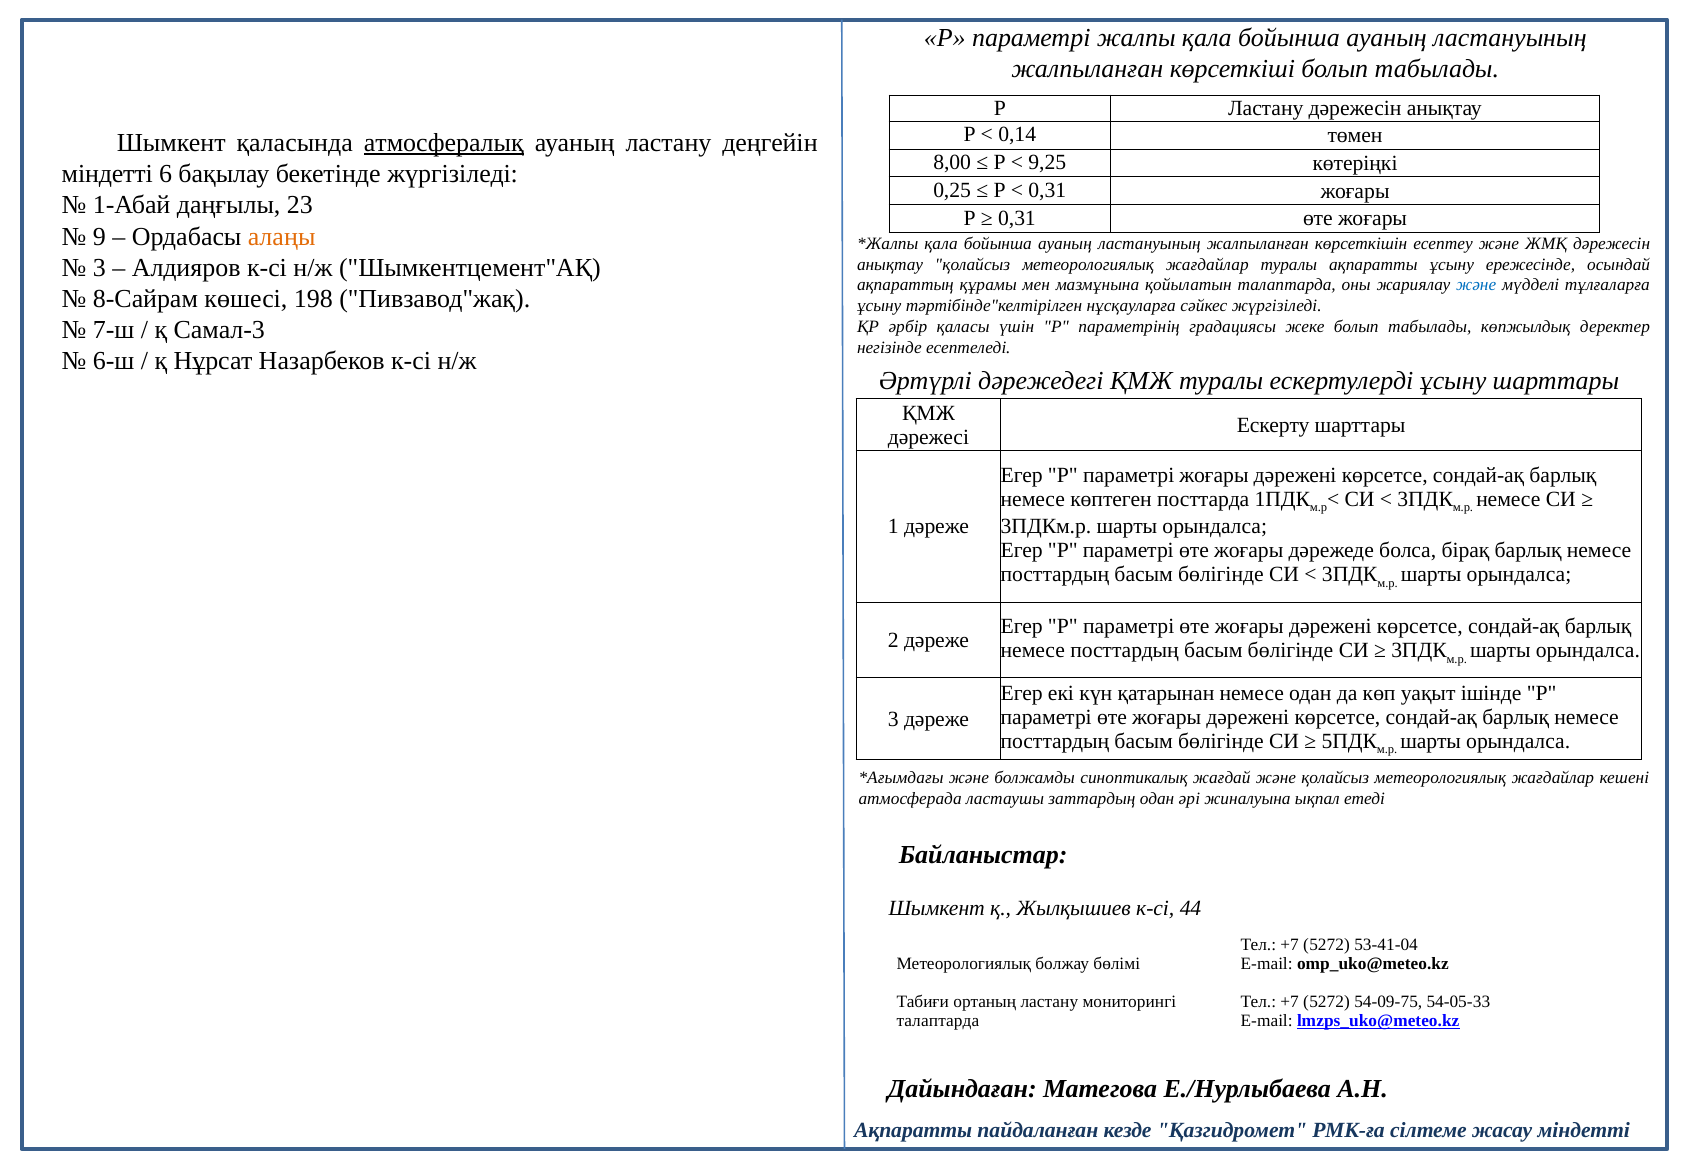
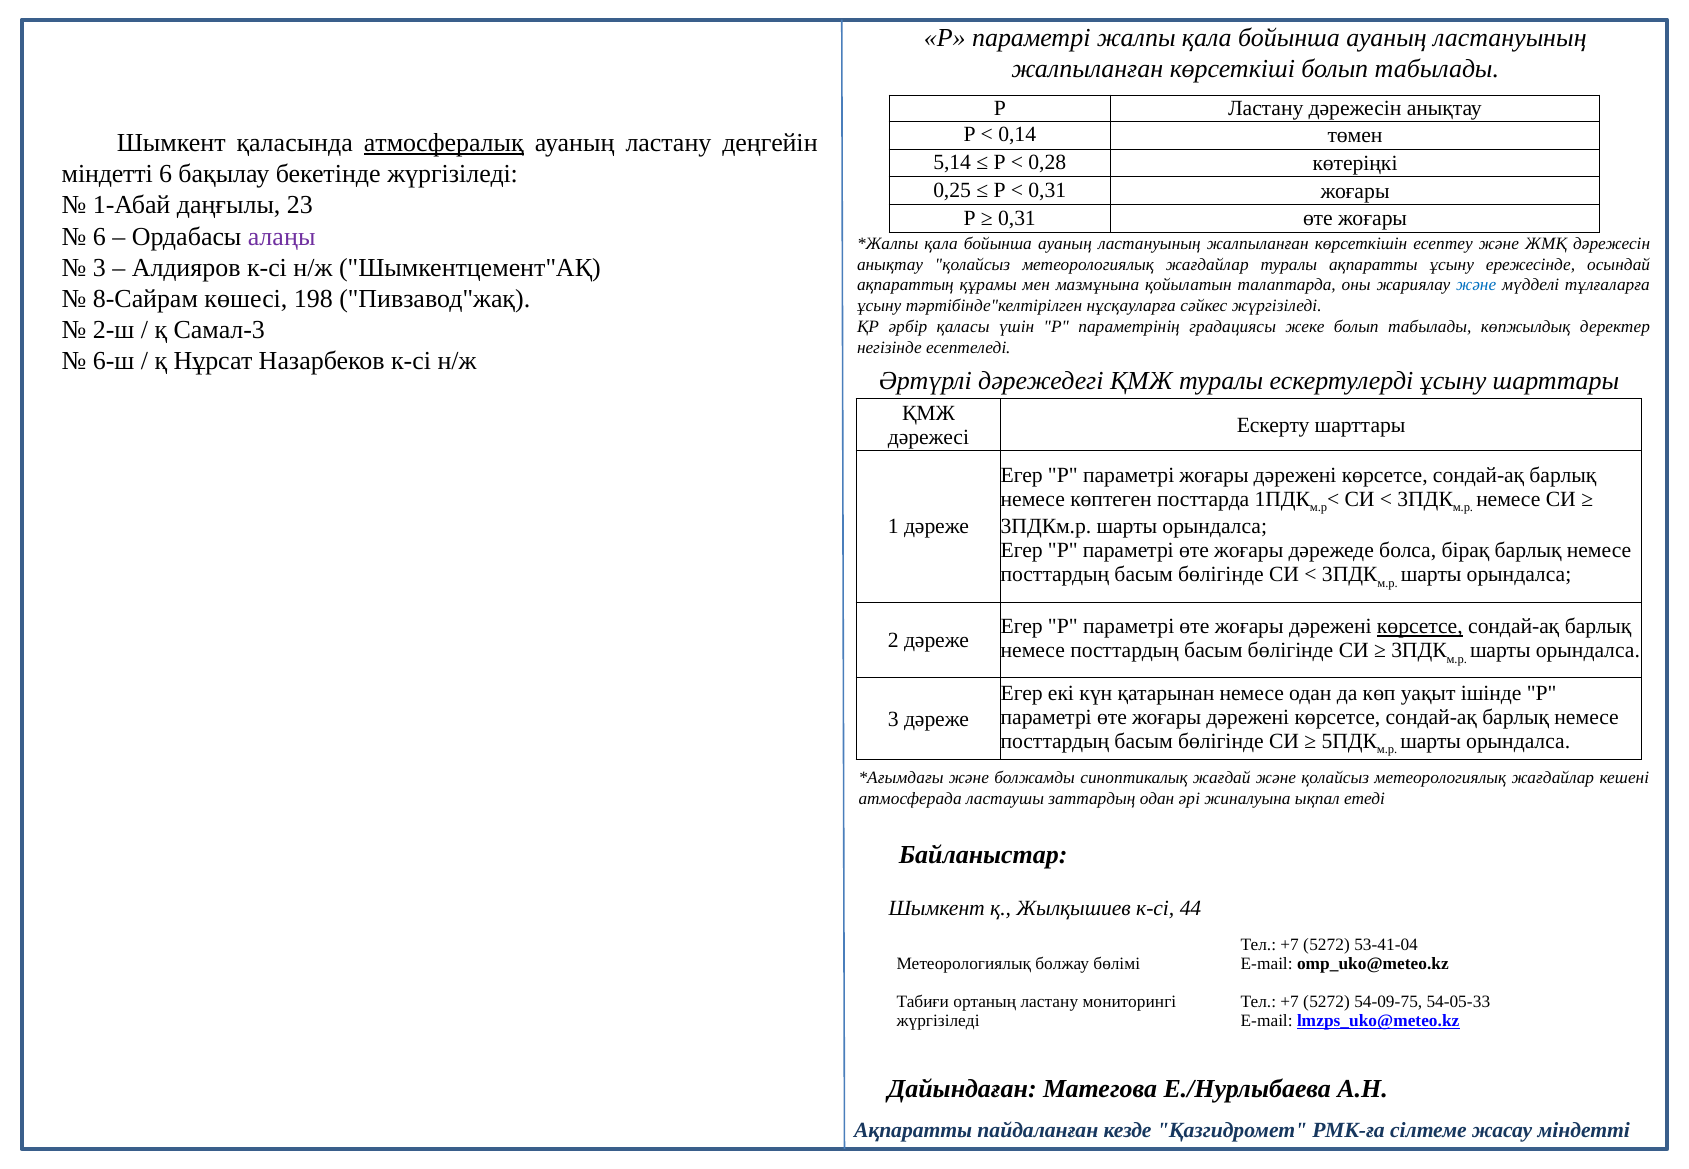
8,00: 8,00 -> 5,14
9,25: 9,25 -> 0,28
9 at (99, 237): 9 -> 6
алаңы colour: orange -> purple
7-ш: 7-ш -> 2-ш
көрсетсе at (1420, 627) underline: none -> present
талаптарда at (938, 1021): талаптарда -> жүргізіледі
